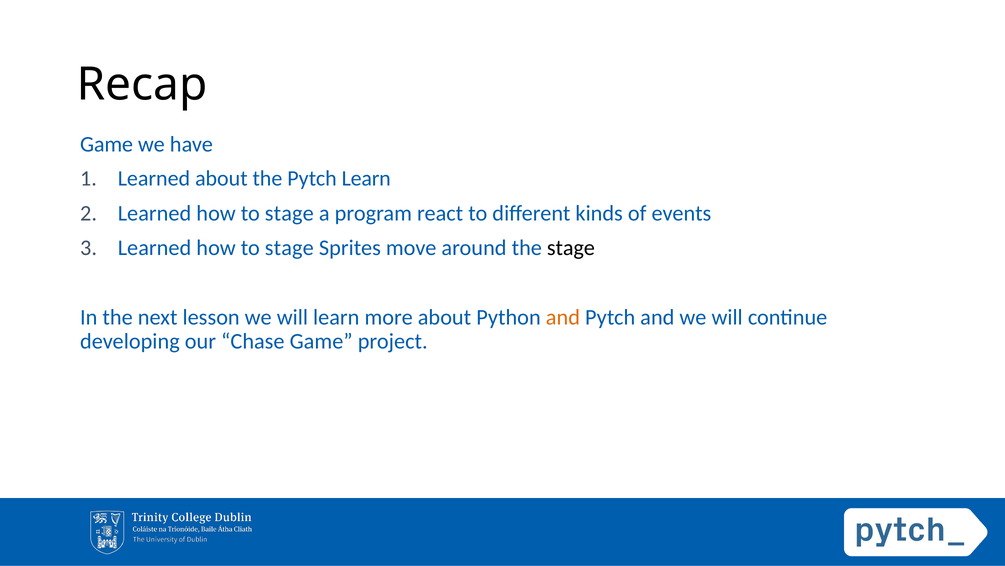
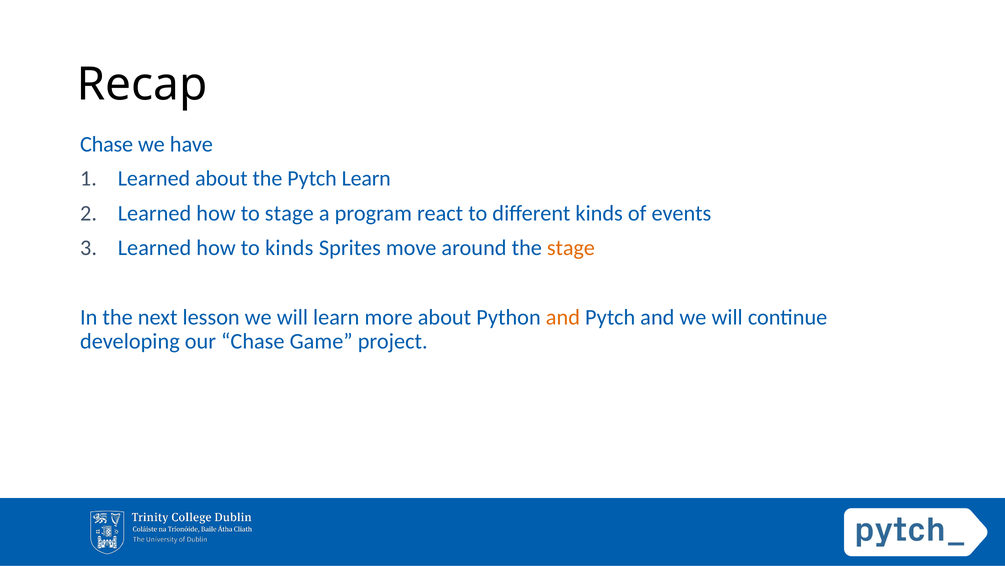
Game at (107, 144): Game -> Chase
stage at (289, 248): stage -> kinds
stage at (571, 248) colour: black -> orange
